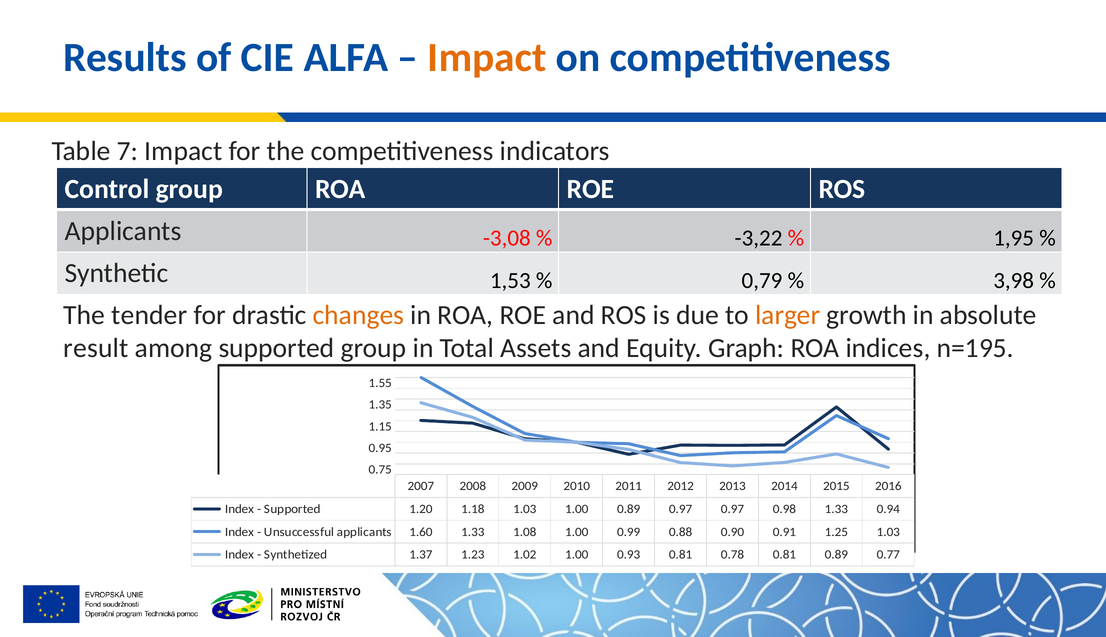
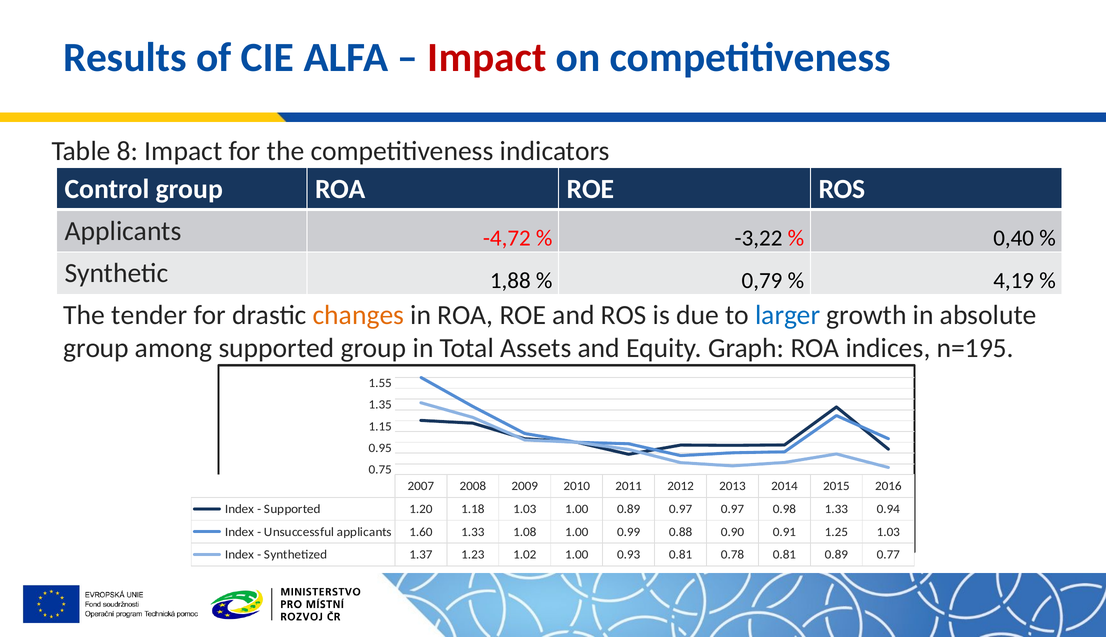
Impact at (487, 57) colour: orange -> red
7: 7 -> 8
-3,08: -3,08 -> -4,72
1,95: 1,95 -> 0,40
1,53: 1,53 -> 1,88
3,98: 3,98 -> 4,19
larger colour: orange -> blue
result at (96, 348): result -> group
